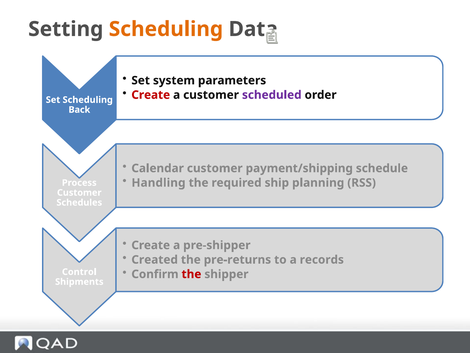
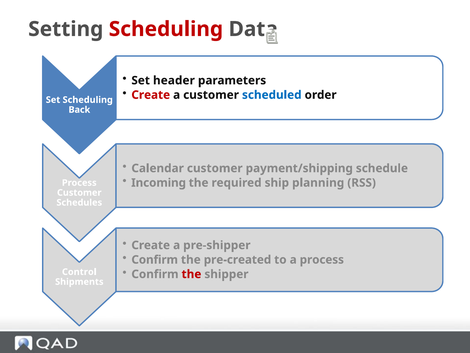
Scheduling at (166, 29) colour: orange -> red
system: system -> header
scheduled colour: purple -> blue
Handling: Handling -> Incoming
Created at (155, 259): Created -> Confirm
pre-returns: pre-returns -> pre-created
a records: records -> process
